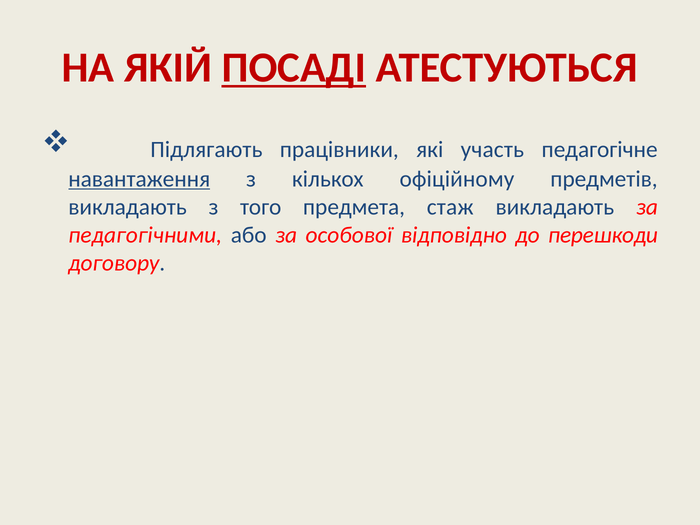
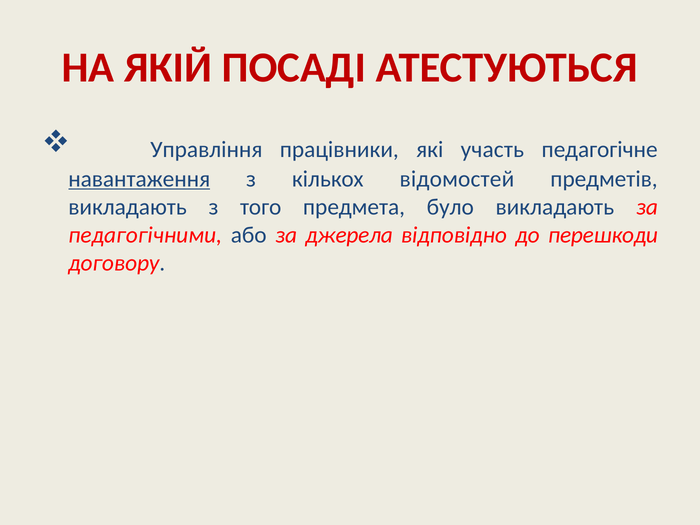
ПОСАДІ underline: present -> none
Підлягають: Підлягають -> Управління
офіційному: офіційному -> відомостей
стаж: стаж -> було
особової: особової -> джерела
